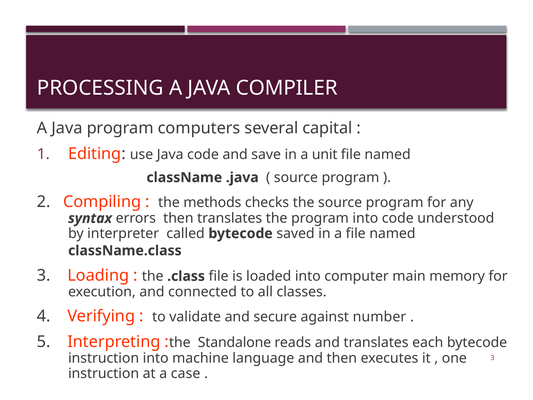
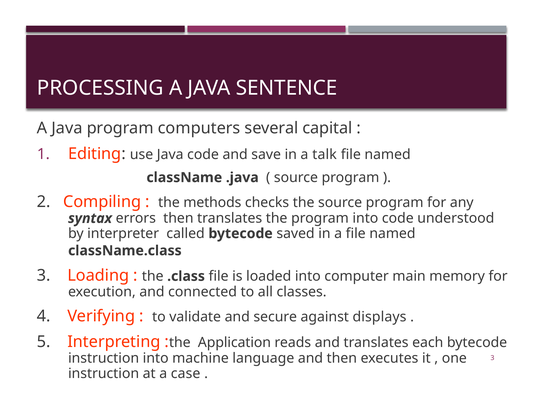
COMPILER: COMPILER -> SENTENCE
unit: unit -> talk
number: number -> displays
Standalone: Standalone -> Application
